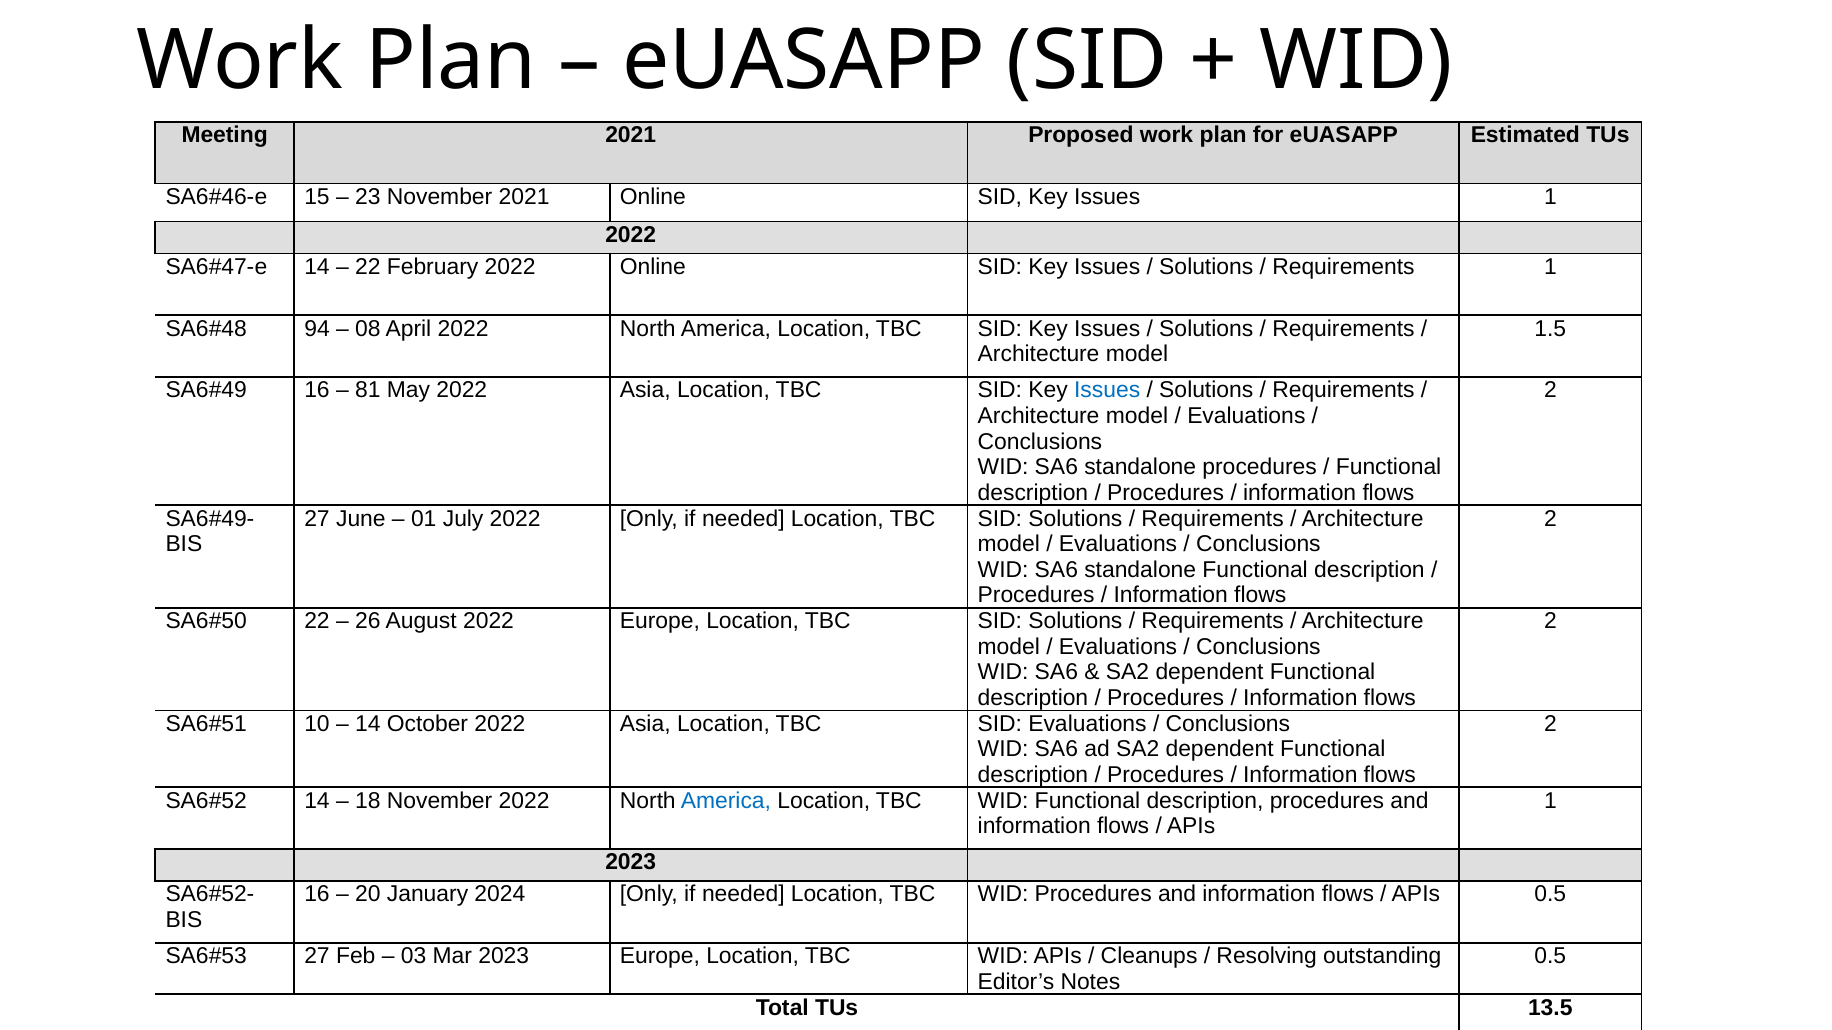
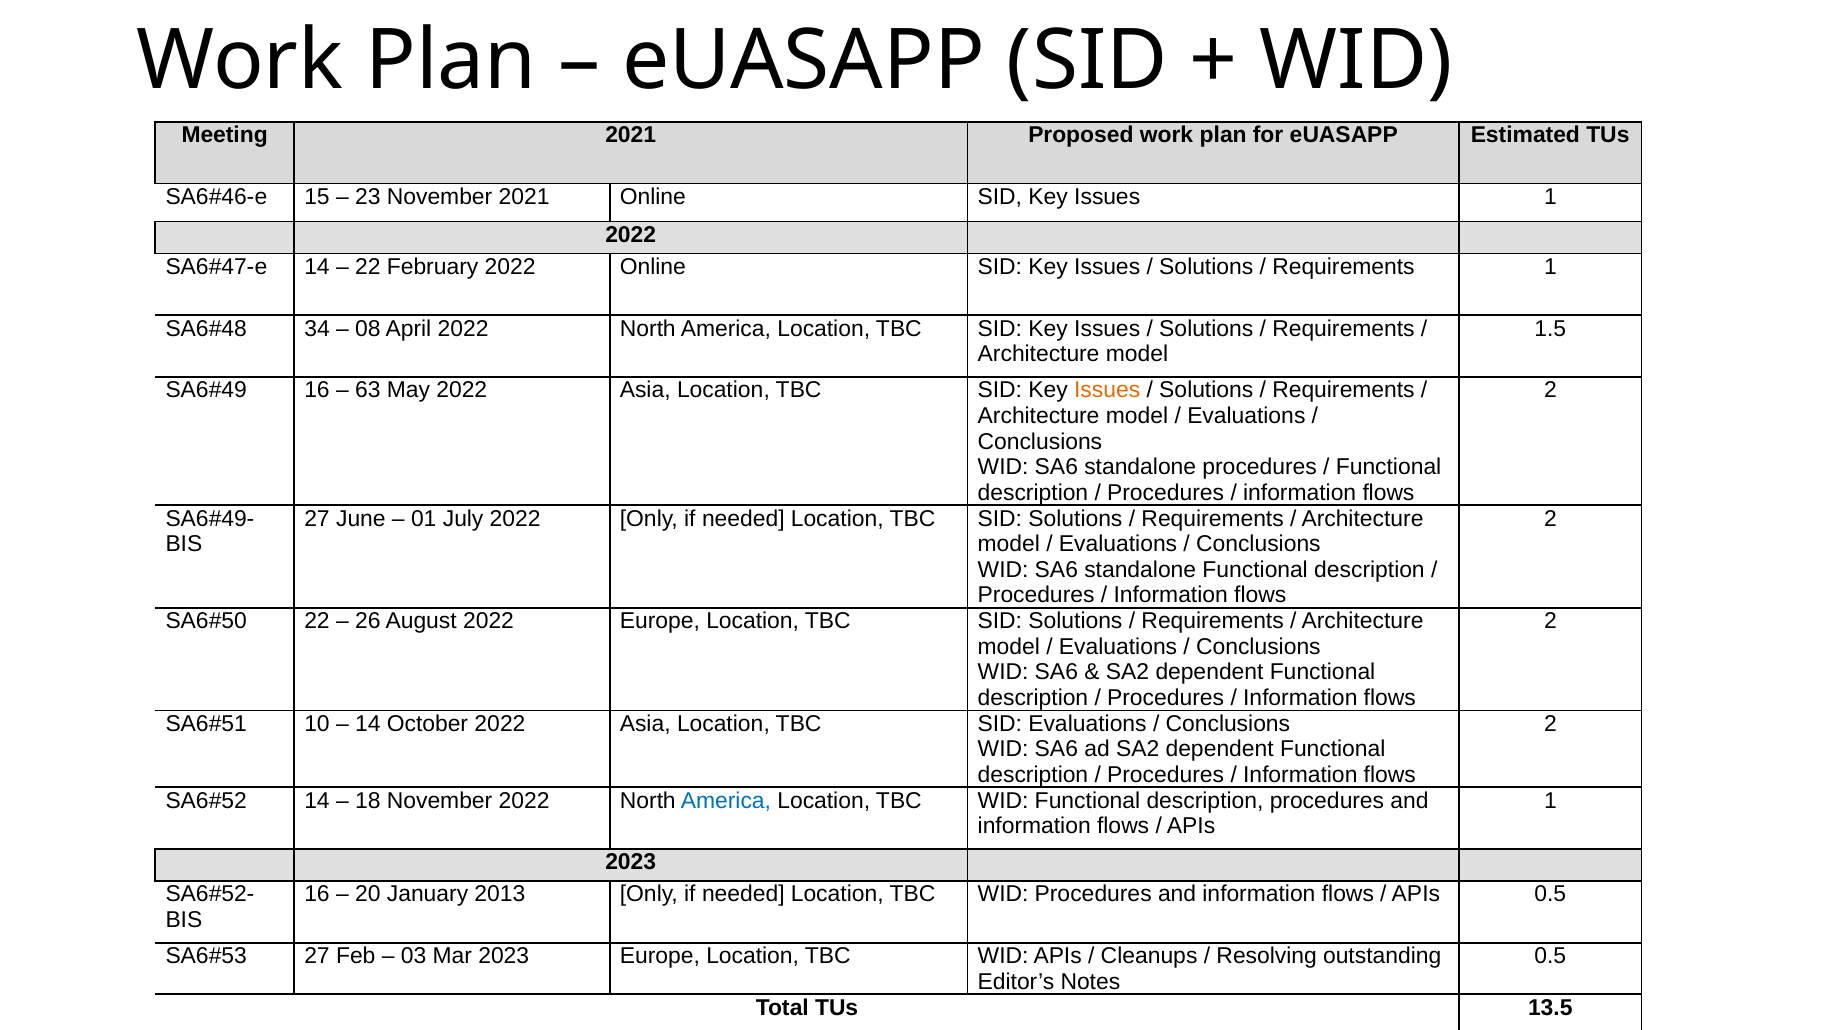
94: 94 -> 34
81: 81 -> 63
Issues at (1107, 390) colour: blue -> orange
2024: 2024 -> 2013
